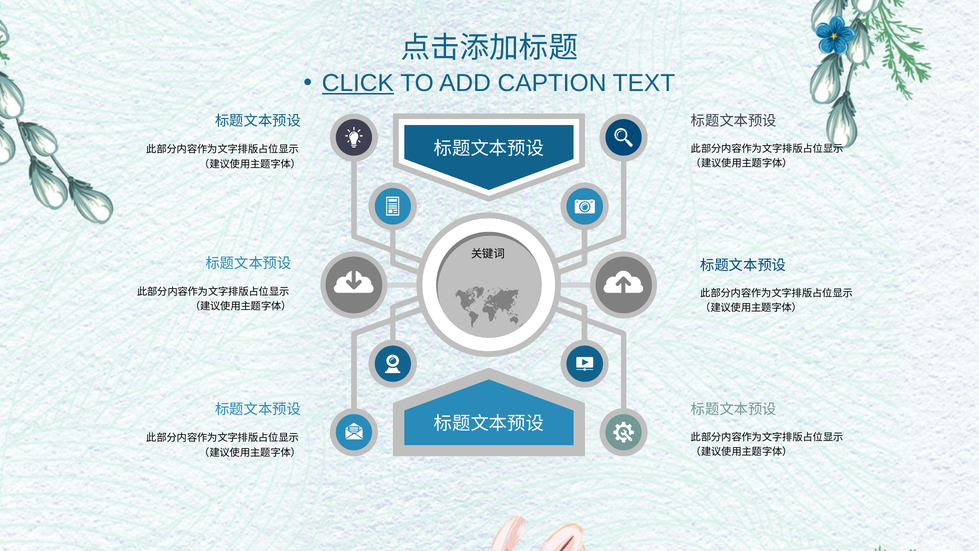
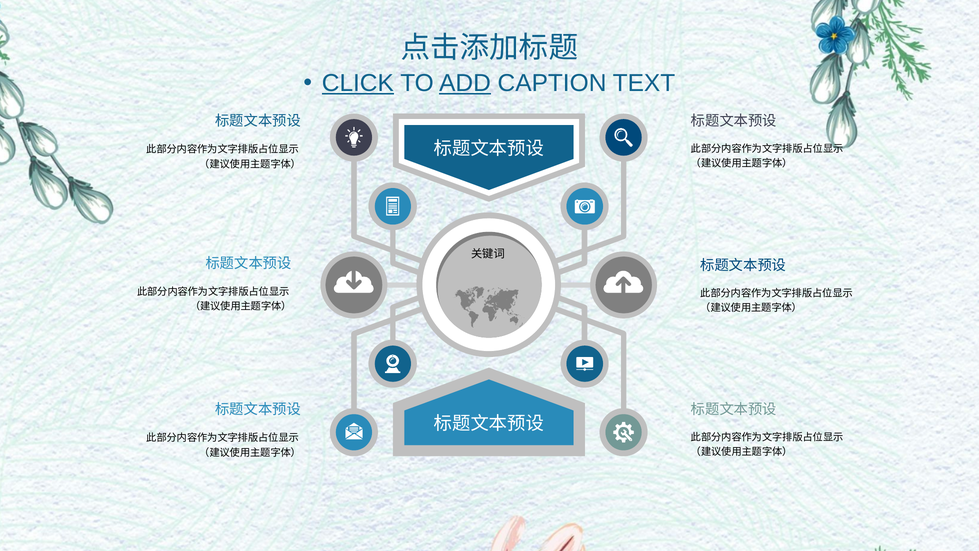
ADD underline: none -> present
